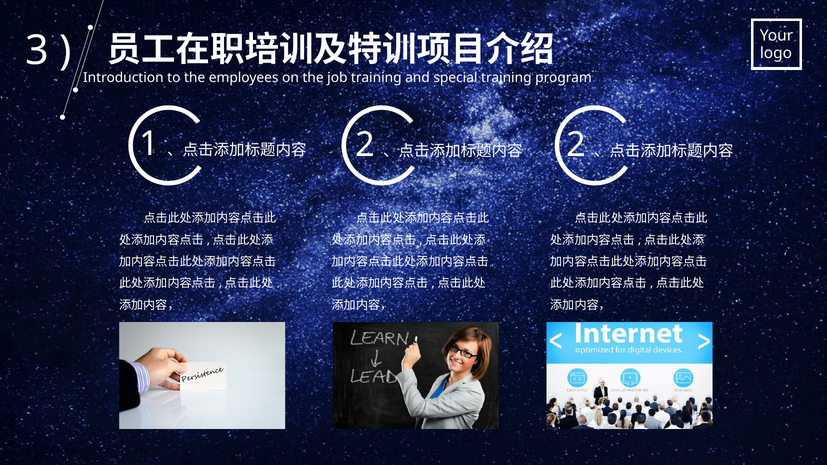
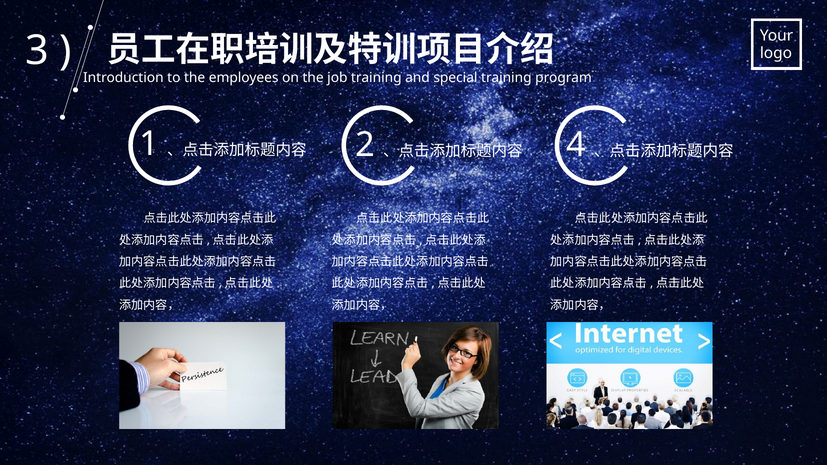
2 at (576, 145): 2 -> 4
